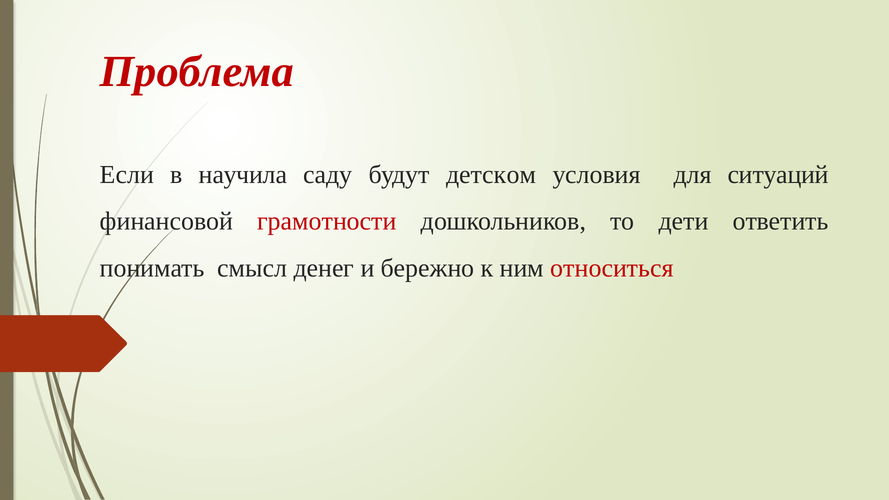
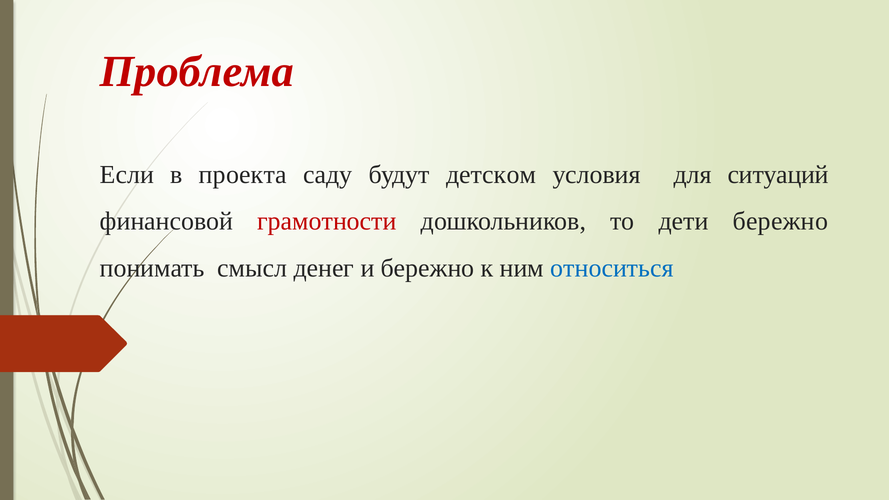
научила: научила -> проекта
дети ответить: ответить -> бережно
относиться colour: red -> blue
